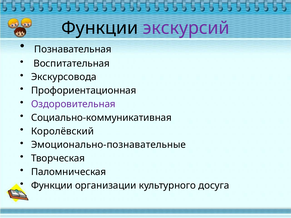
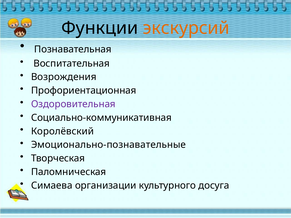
экскурсий colour: purple -> orange
Экскурсовода: Экскурсовода -> Возрождения
Функции at (52, 186): Функции -> Симаева
